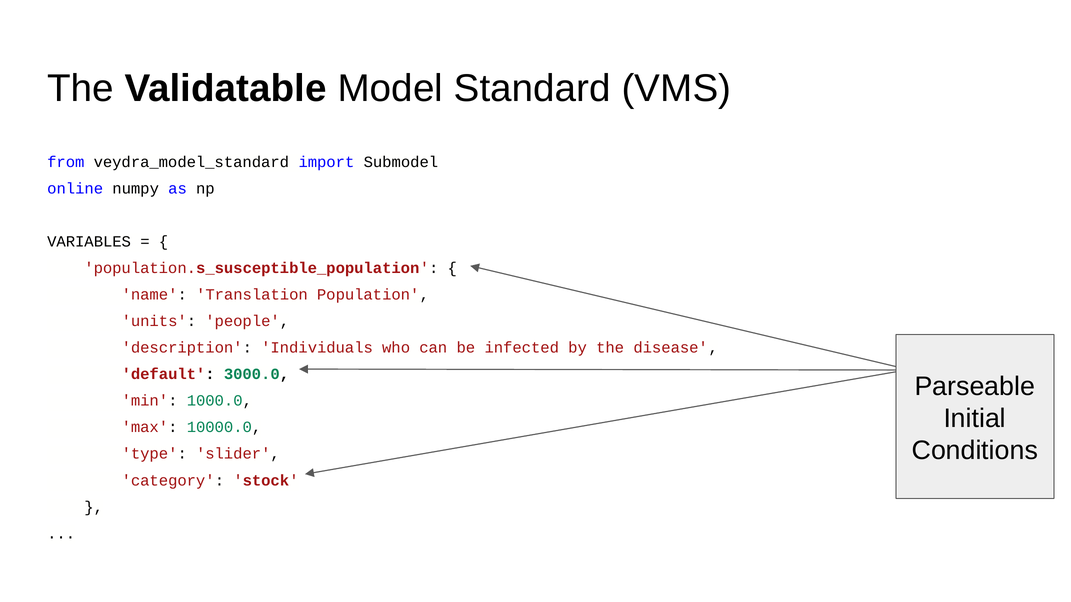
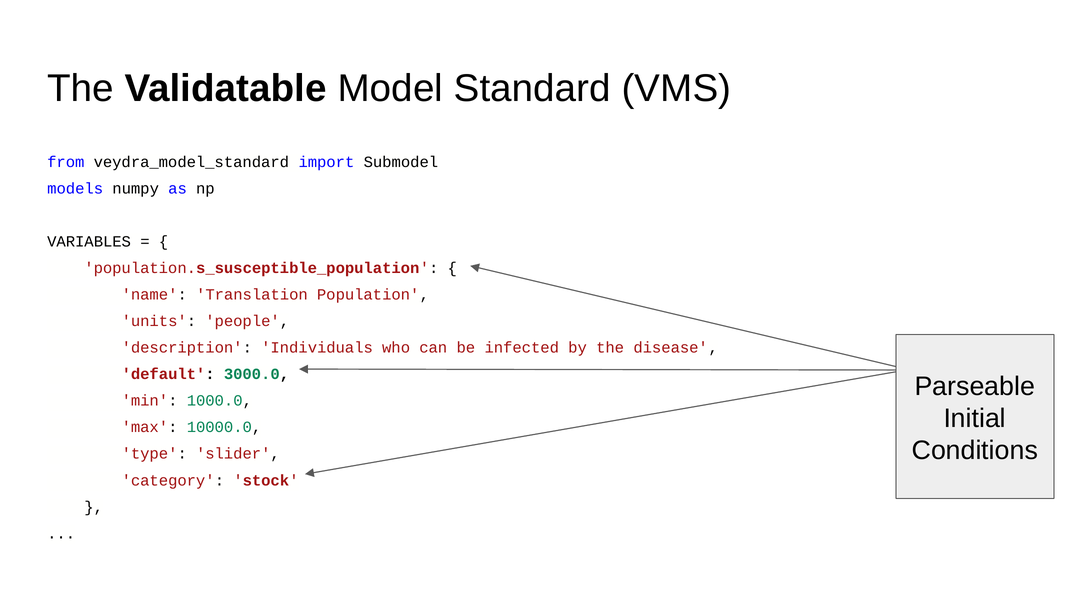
online: online -> models
